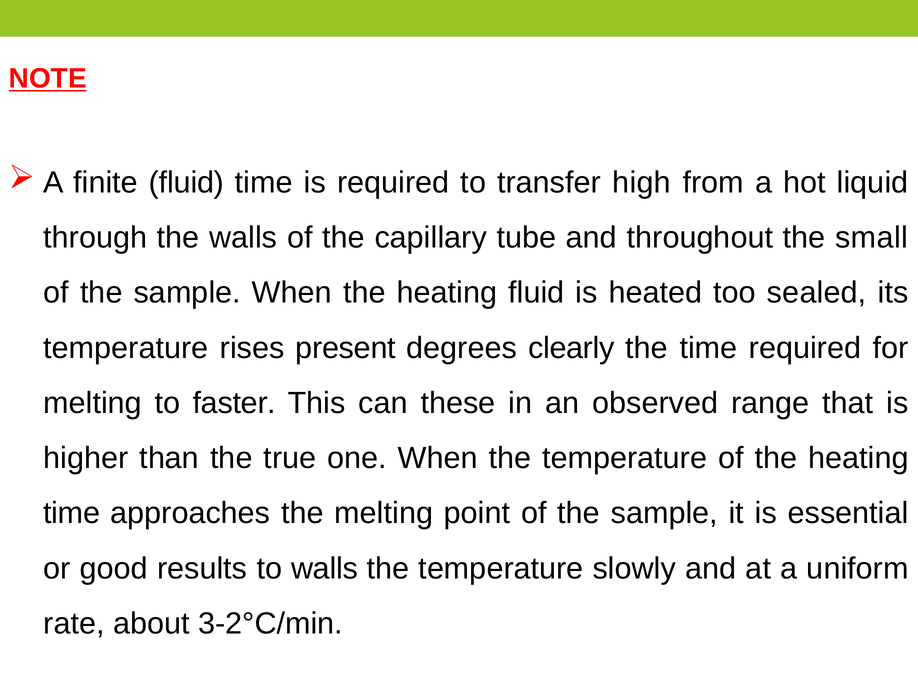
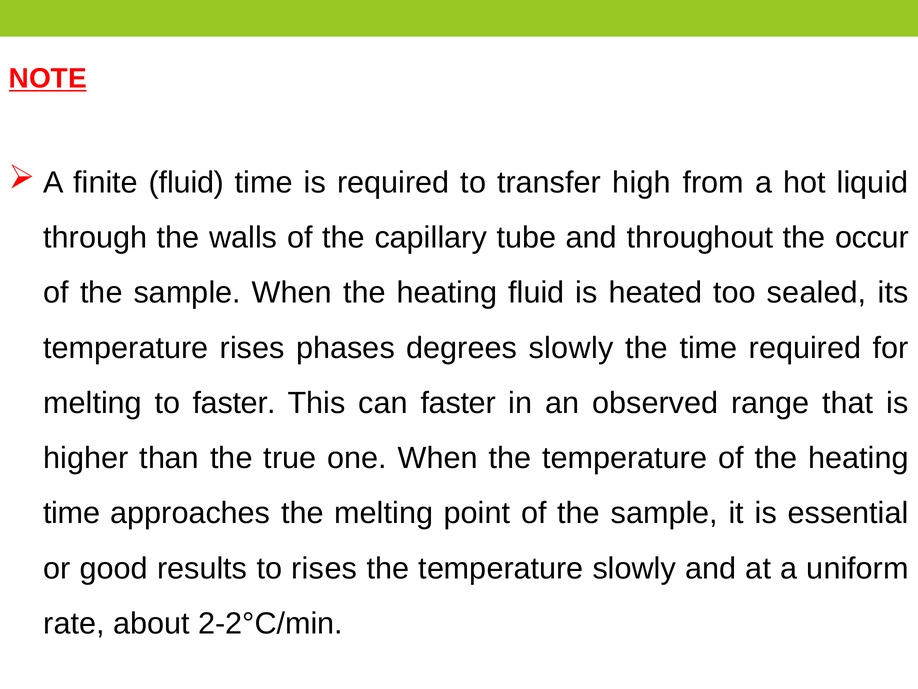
small: small -> occur
present: present -> phases
degrees clearly: clearly -> slowly
can these: these -> faster
to walls: walls -> rises
3-2°C/min: 3-2°C/min -> 2-2°C/min
